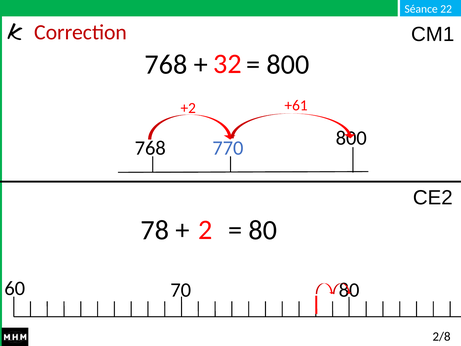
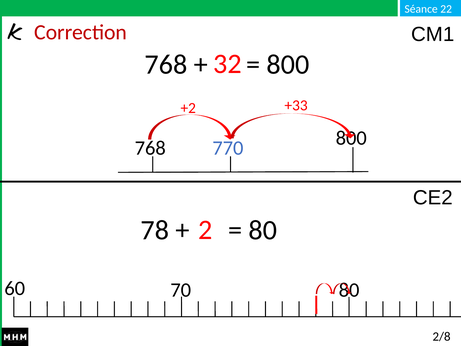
+61: +61 -> +33
